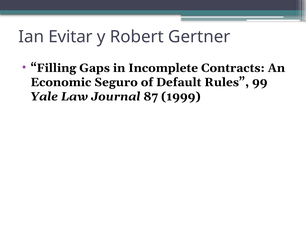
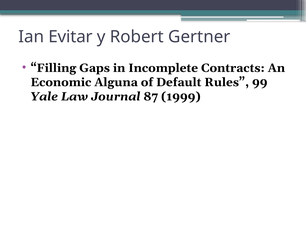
Seguro: Seguro -> Alguna
